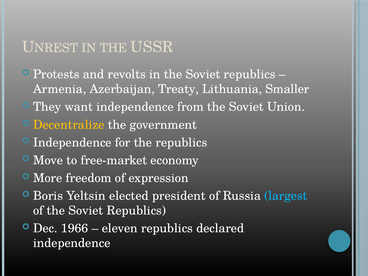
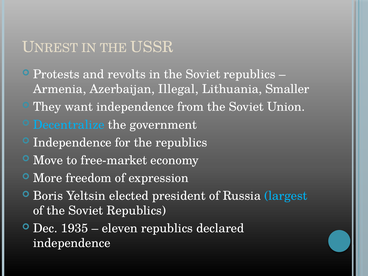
Treaty: Treaty -> Illegal
Decentralize colour: yellow -> light blue
1966: 1966 -> 1935
